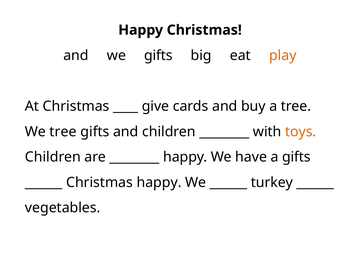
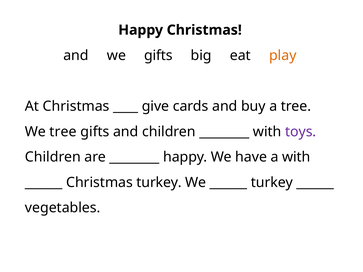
toys colour: orange -> purple
a gifts: gifts -> with
Christmas happy: happy -> turkey
